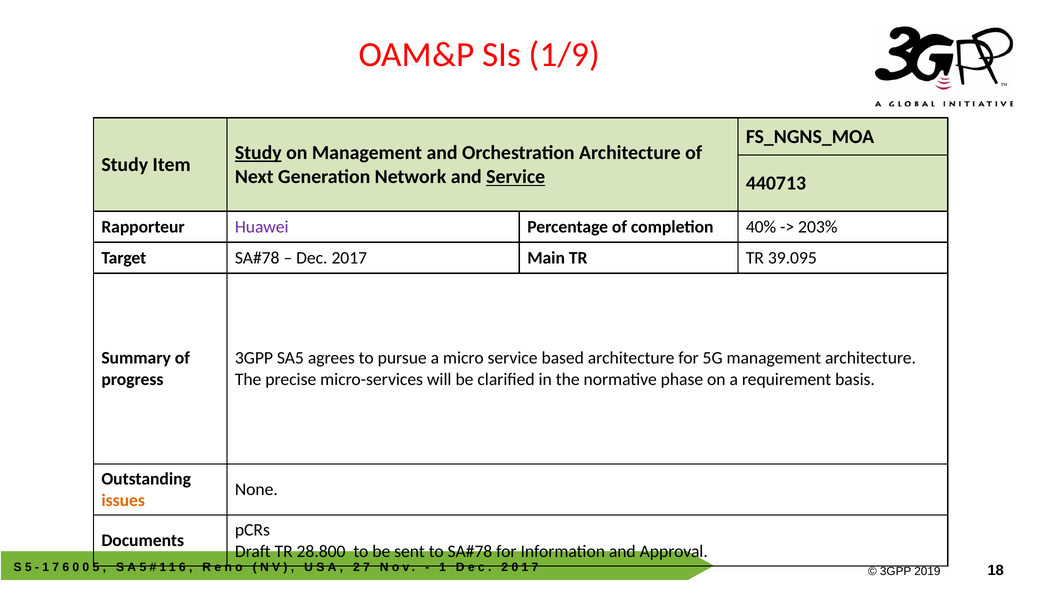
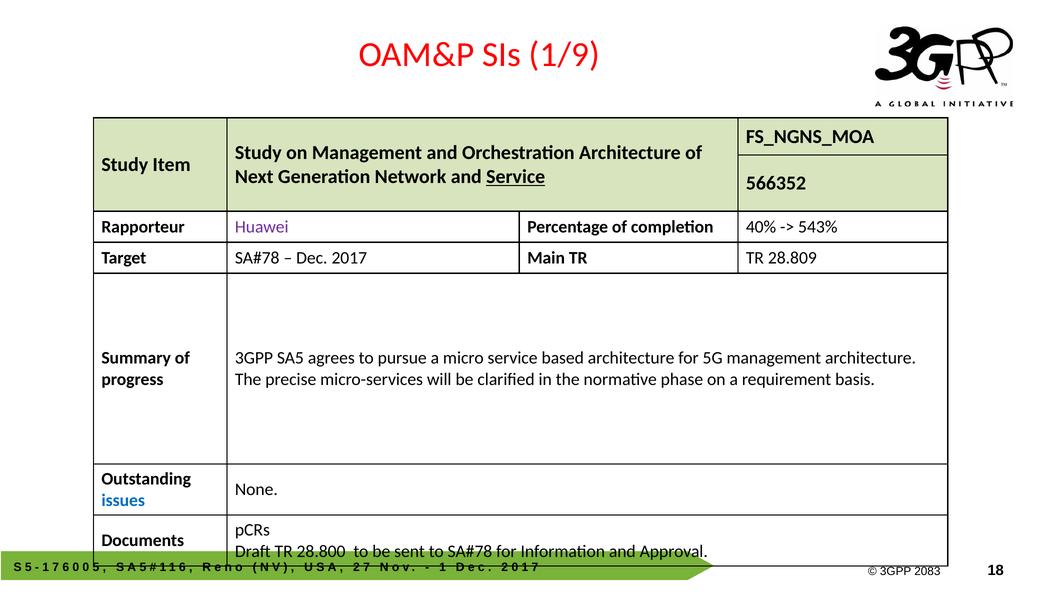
Study at (258, 153) underline: present -> none
440713: 440713 -> 566352
203%: 203% -> 543%
39.095: 39.095 -> 28.809
issues colour: orange -> blue
2019: 2019 -> 2083
